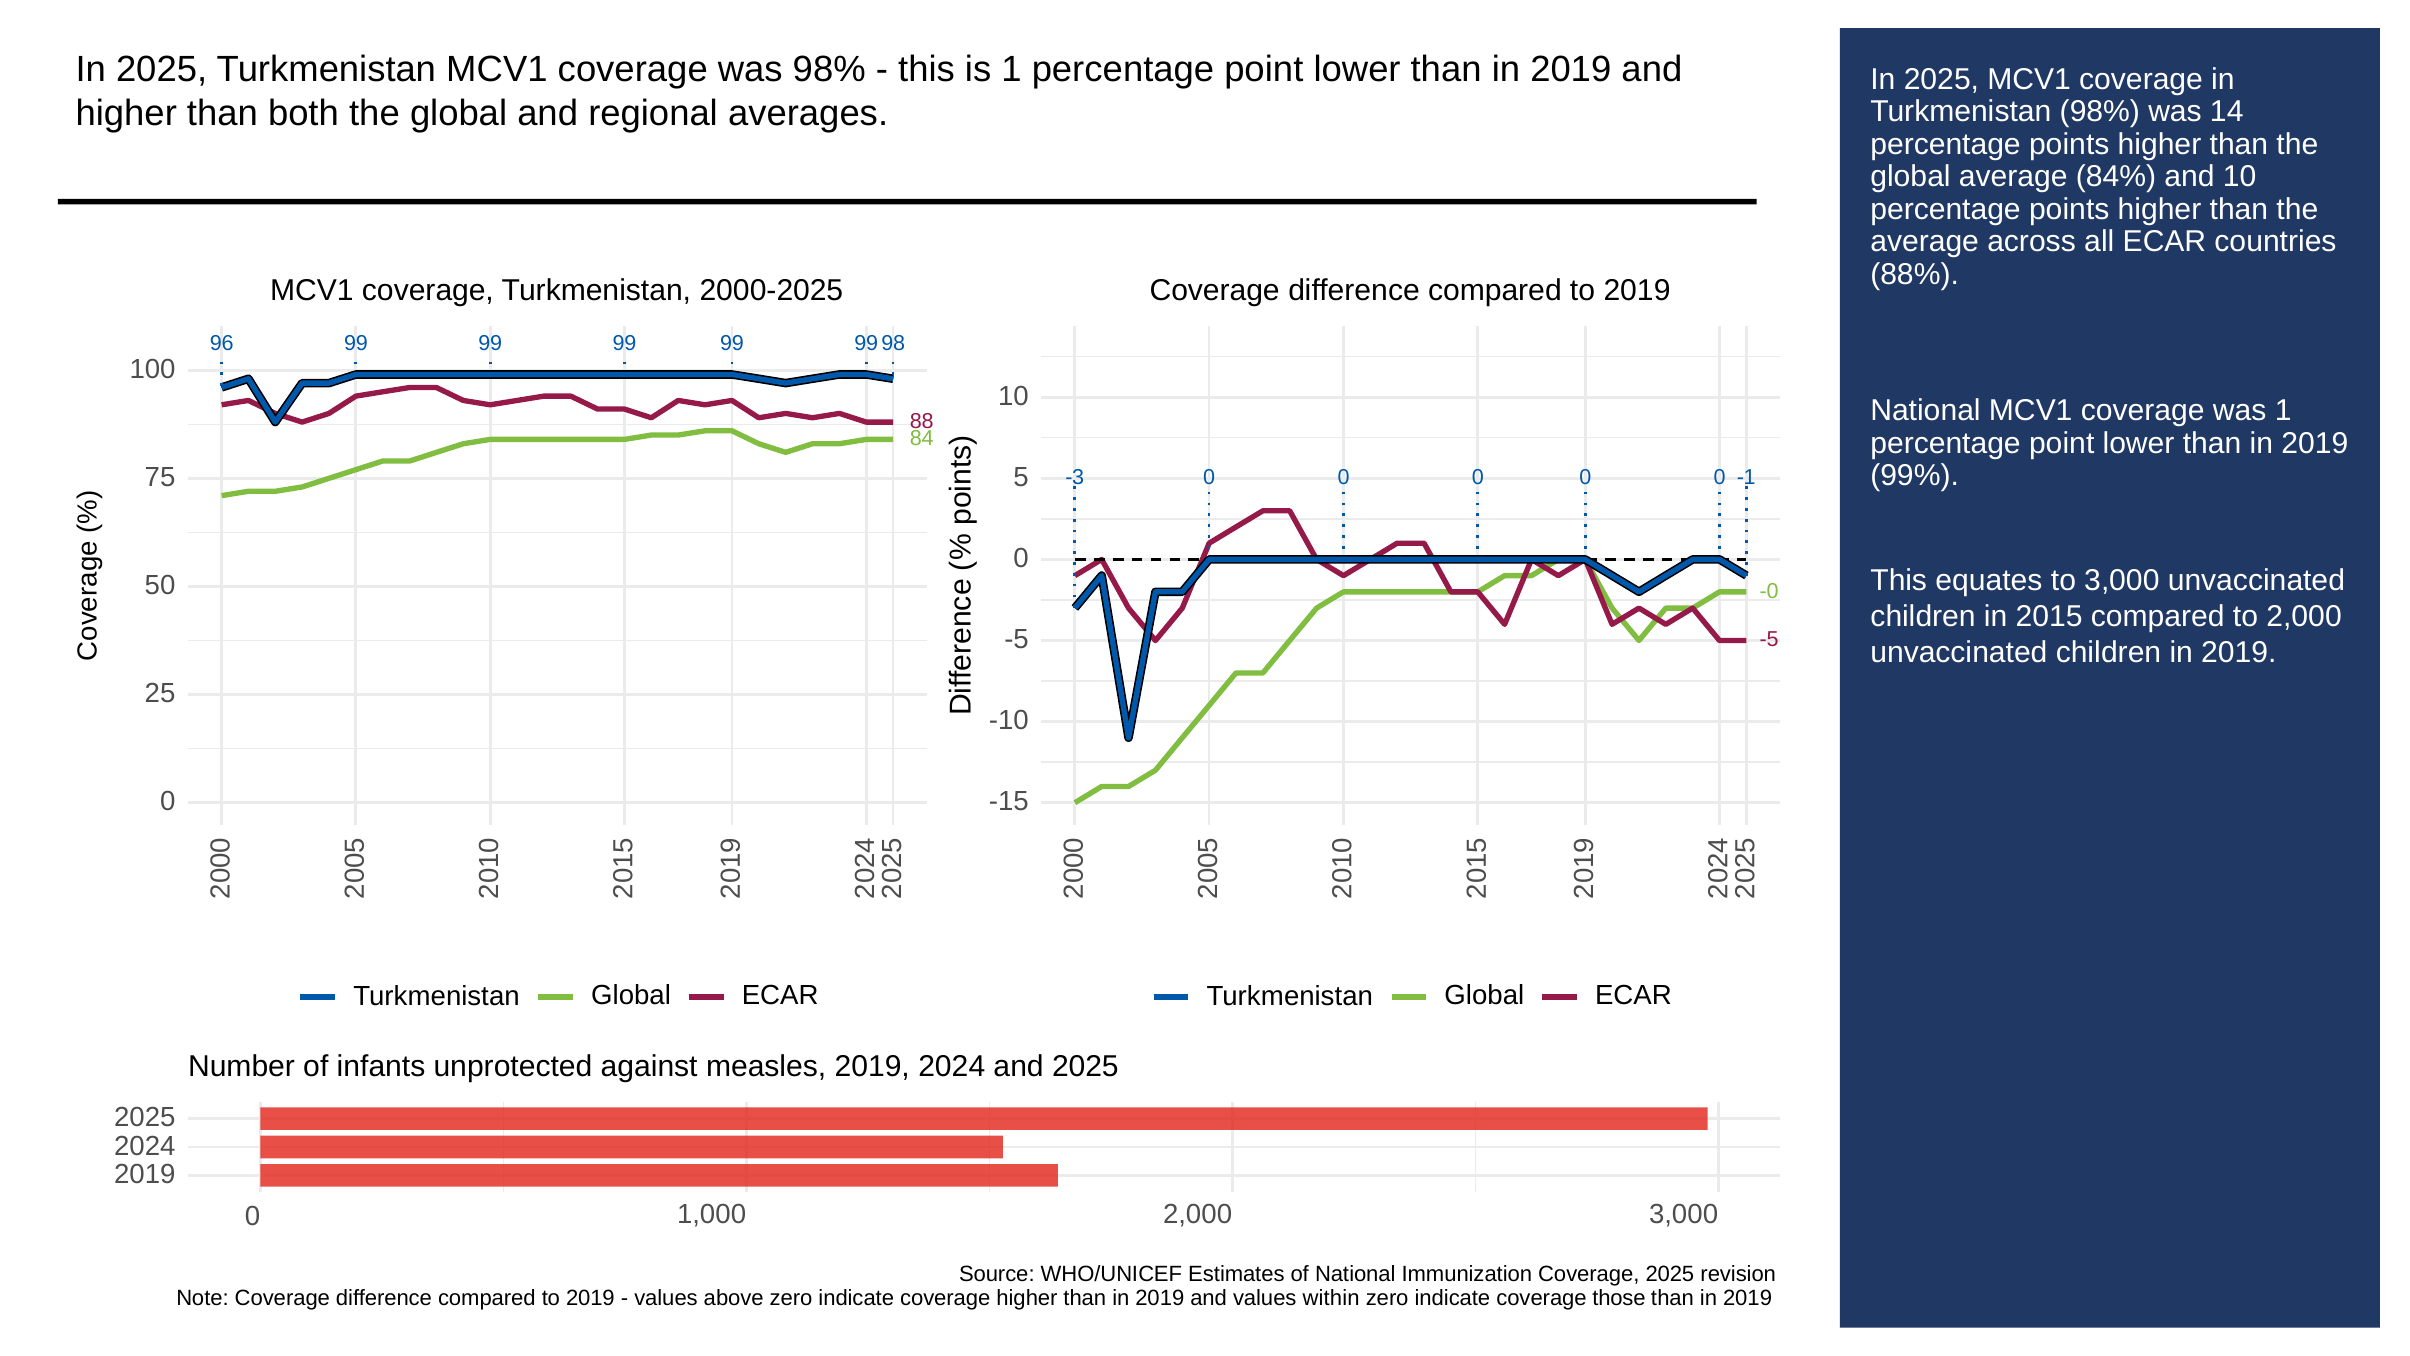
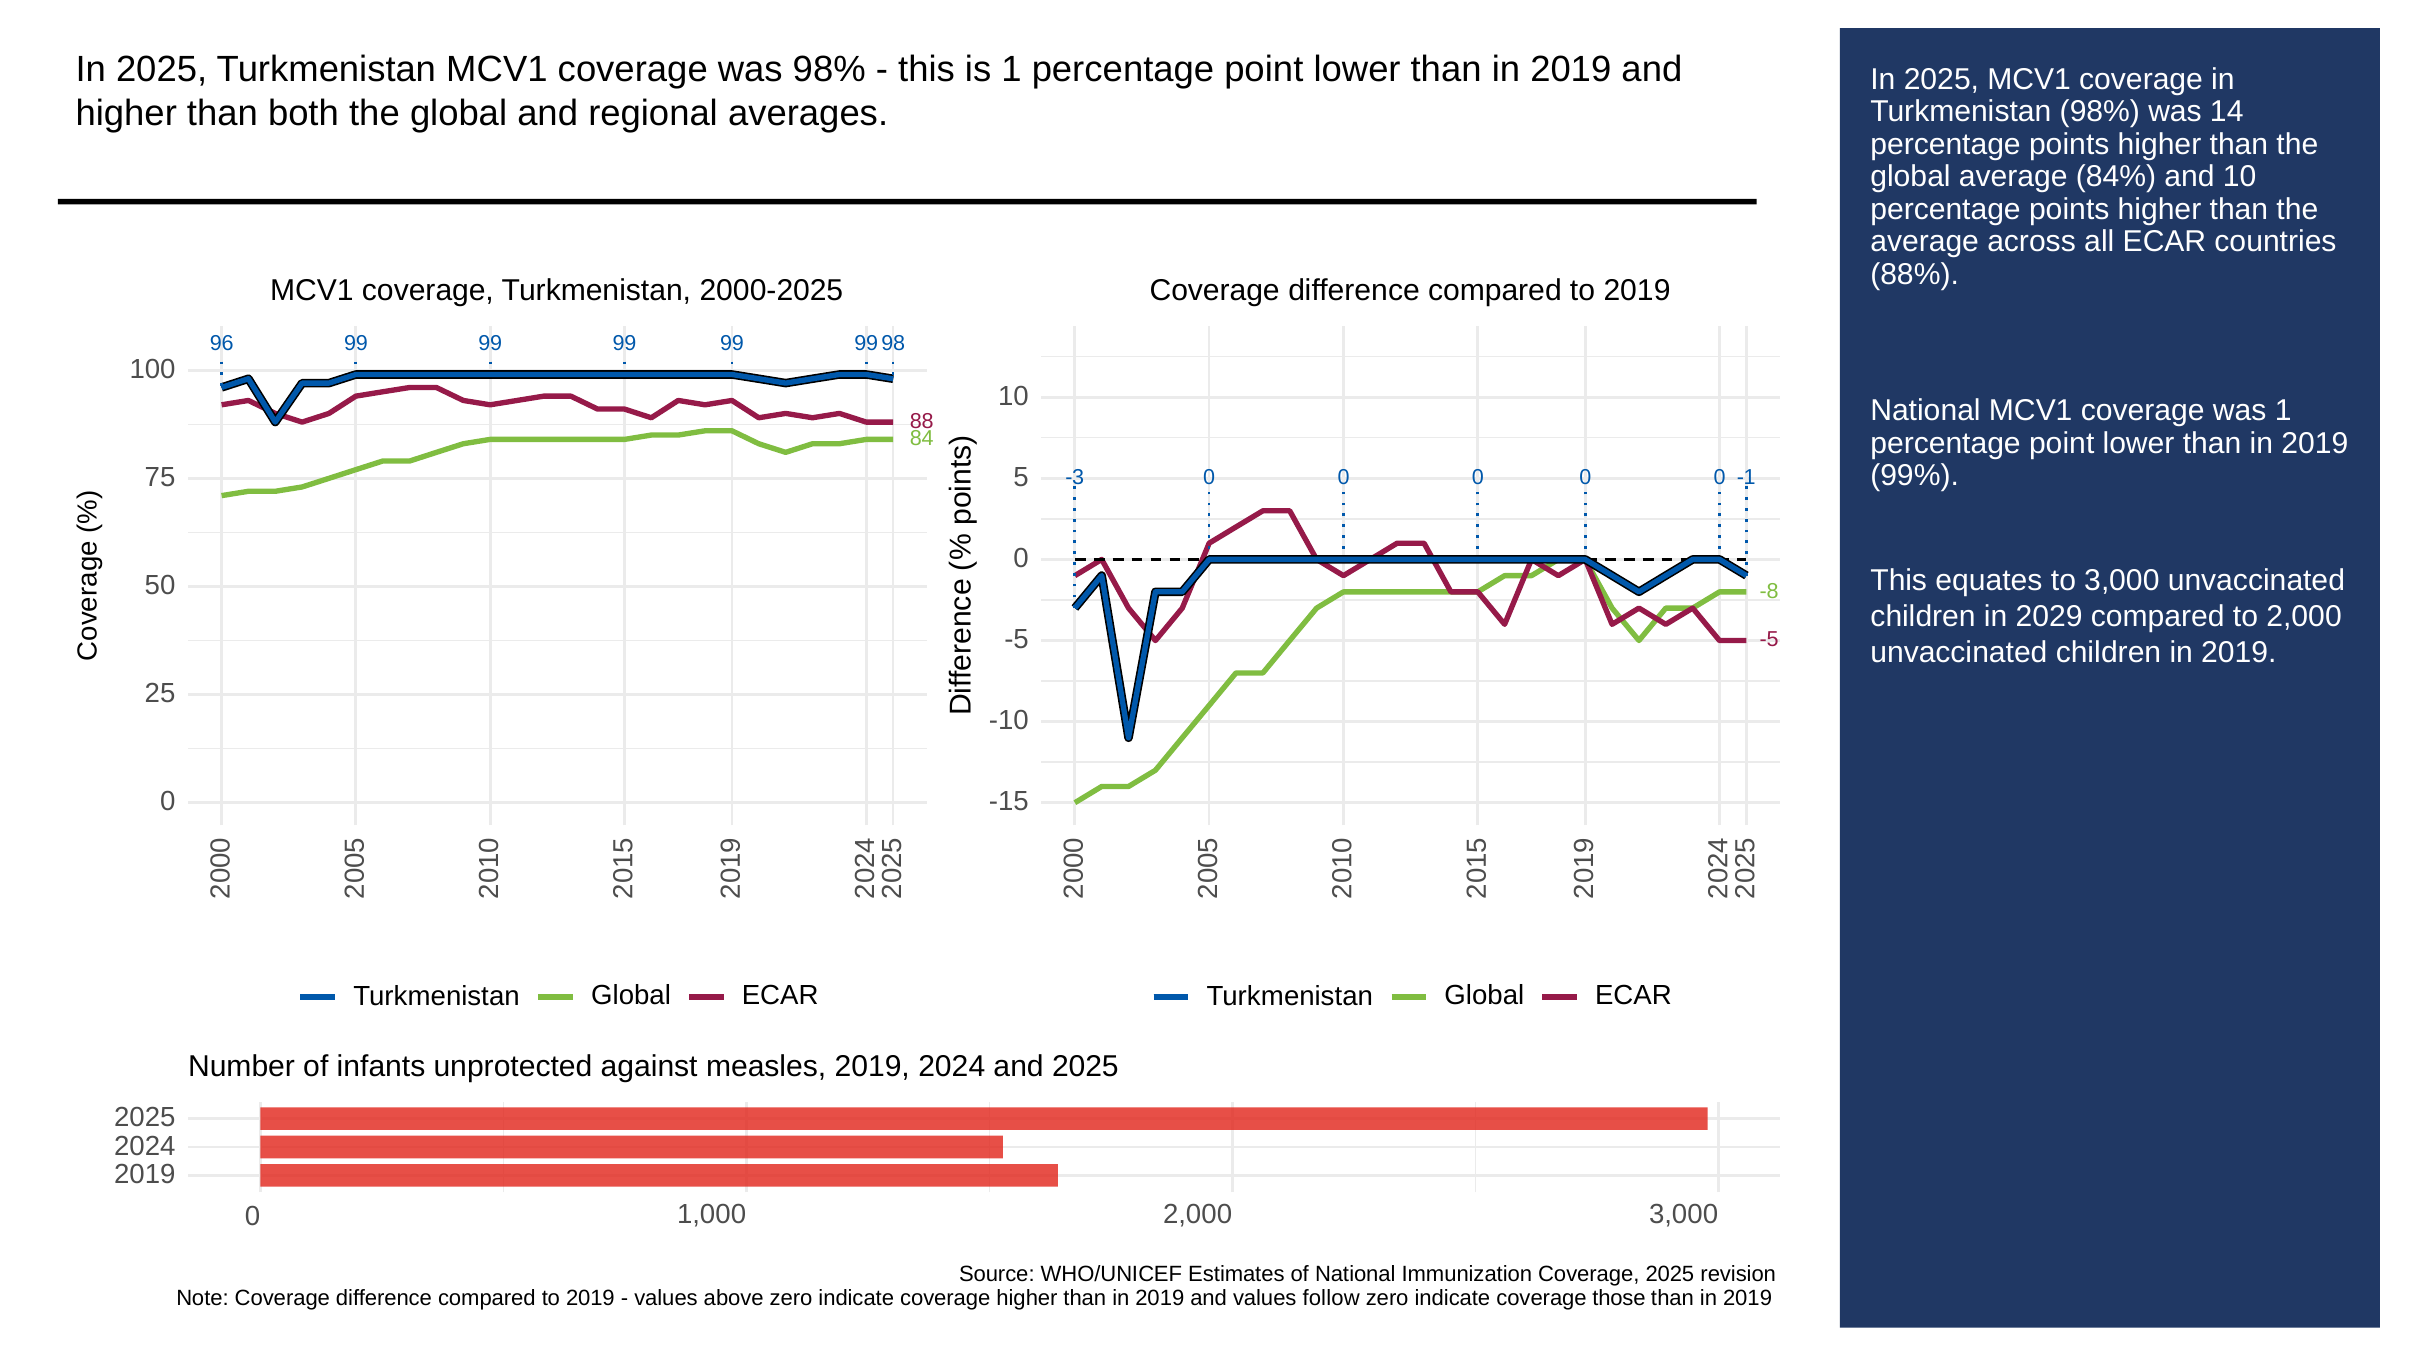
-0: -0 -> -8
2015: 2015 -> 2029
within: within -> follow
